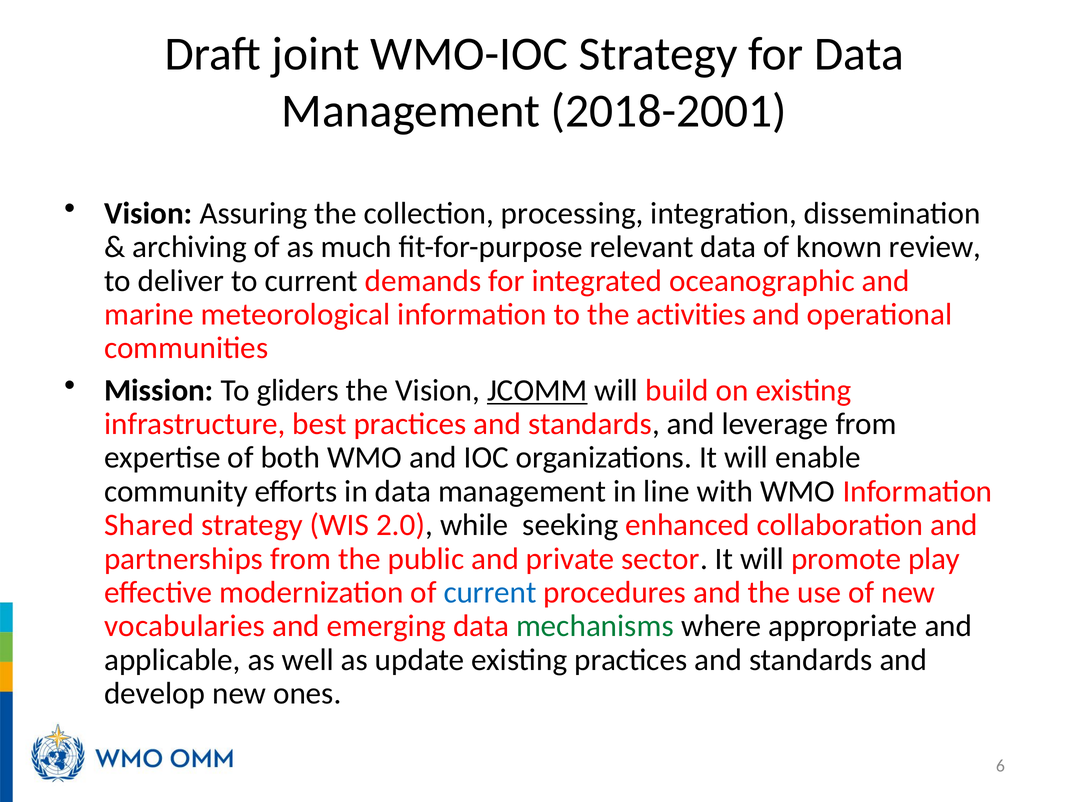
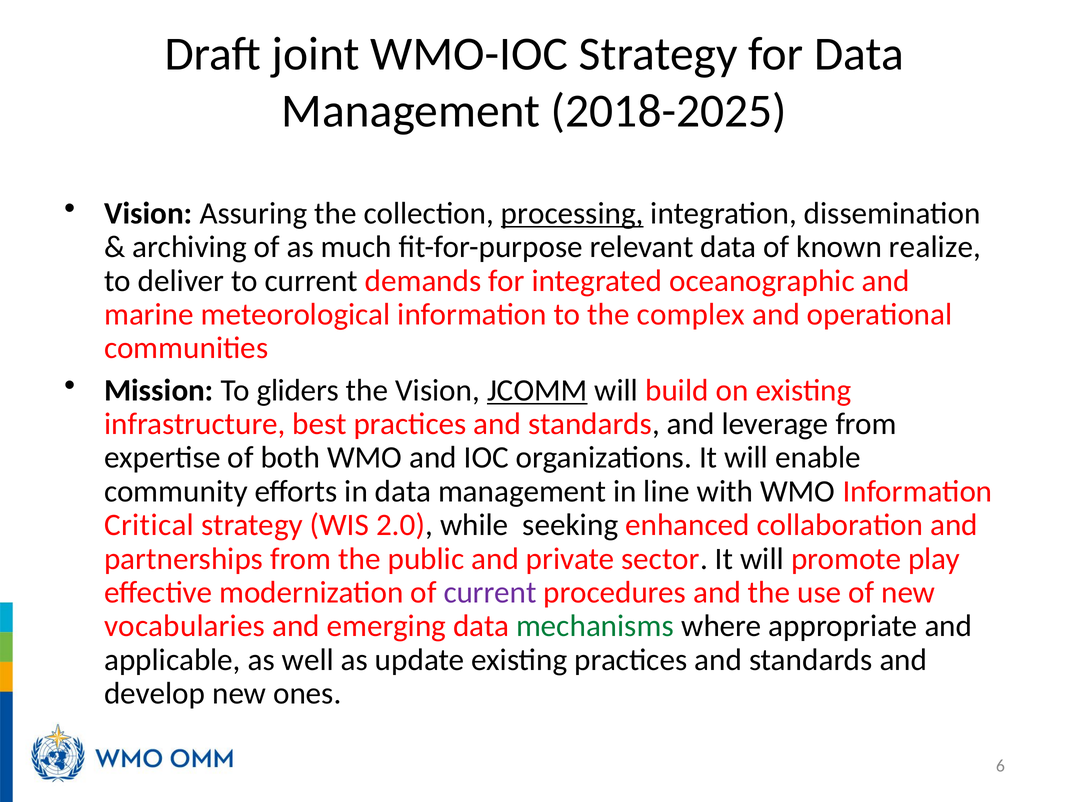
2018-2001: 2018-2001 -> 2018-2025
processing underline: none -> present
review: review -> realize
activities: activities -> complex
Shared: Shared -> Critical
current at (490, 592) colour: blue -> purple
